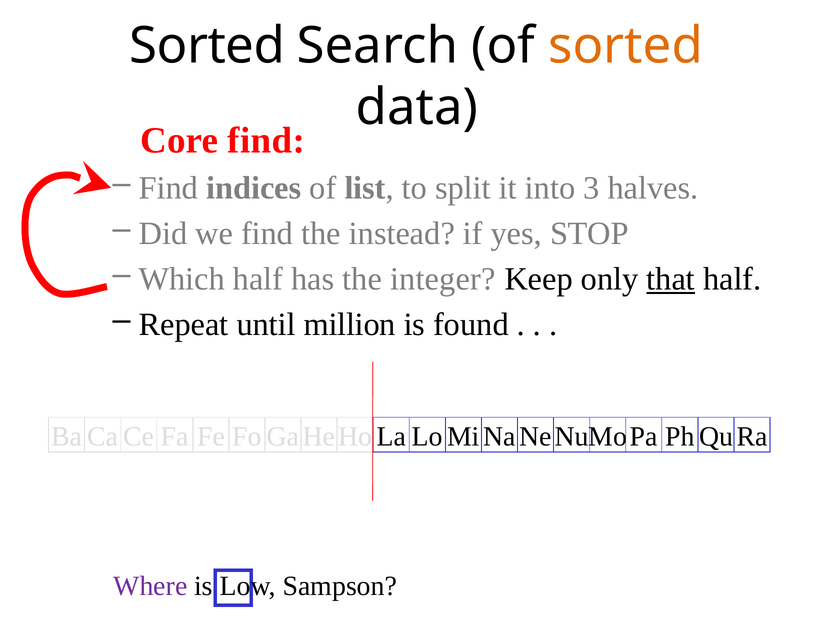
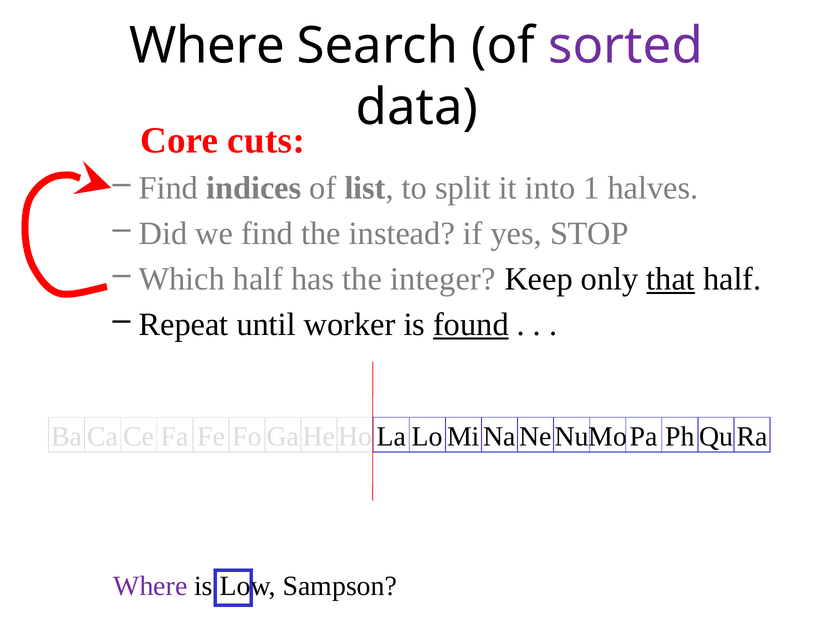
Sorted at (207, 46): Sorted -> Where
sorted at (626, 46) colour: orange -> purple
Core find: find -> cuts
3: 3 -> 1
million: million -> worker
found underline: none -> present
